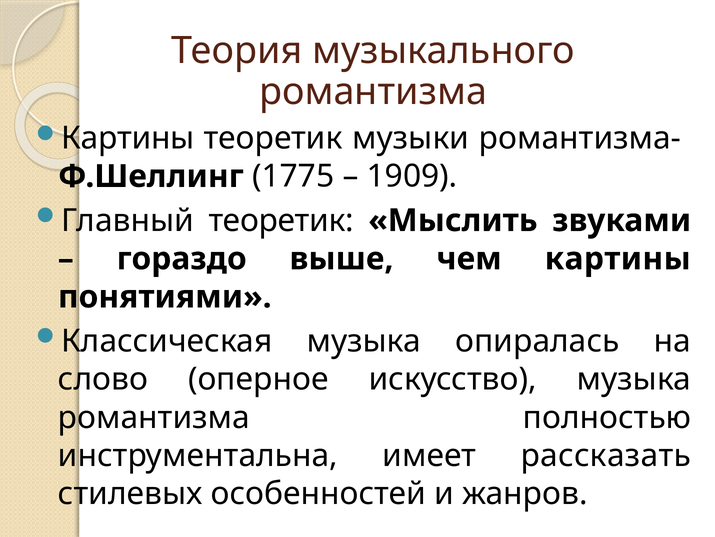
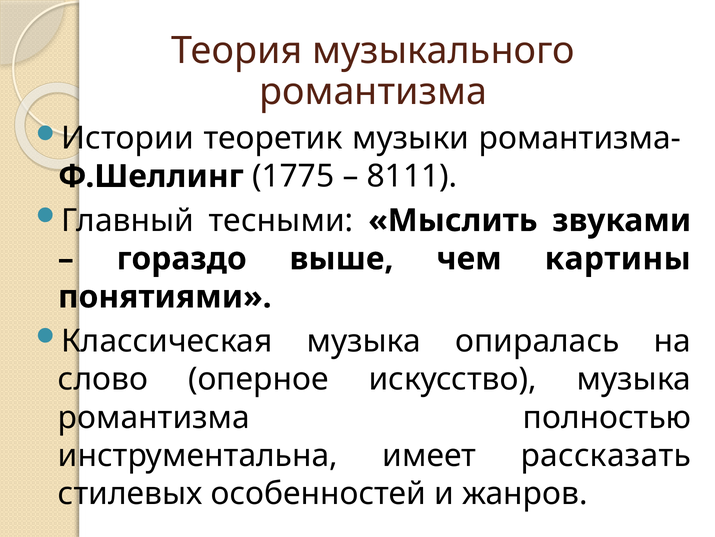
Картины at (128, 138): Картины -> Истории
1909: 1909 -> 8111
Главный теоретик: теоретик -> тесными
